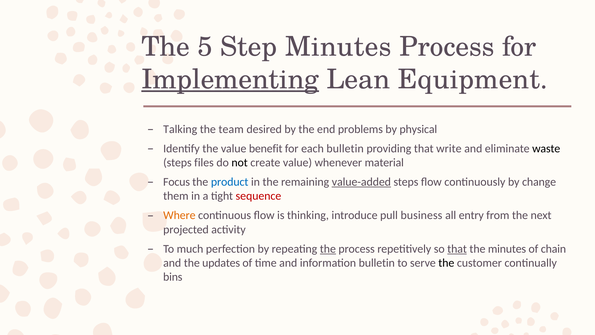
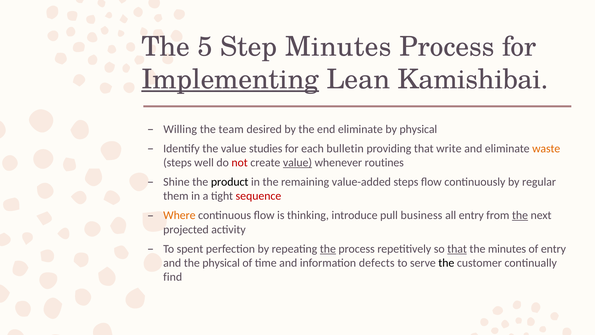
Equipment: Equipment -> Kamishibai
Talking: Talking -> Willing
end problems: problems -> eliminate
benefit: benefit -> studies
waste colour: black -> orange
files: files -> well
not colour: black -> red
value at (297, 162) underline: none -> present
material: material -> routines
Focus: Focus -> Shine
product colour: blue -> black
value-added underline: present -> none
change: change -> regular
the at (520, 215) underline: none -> present
much: much -> spent
of chain: chain -> entry
the updates: updates -> physical
information bulletin: bulletin -> defects
bins: bins -> find
